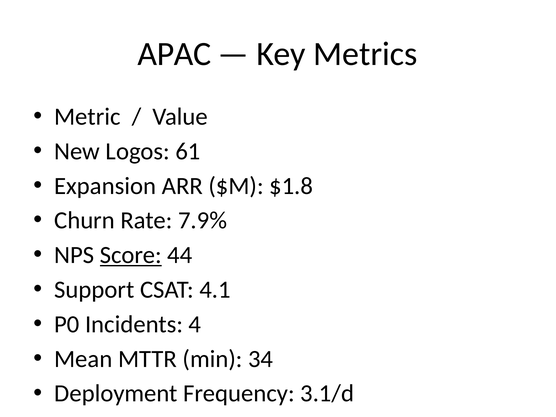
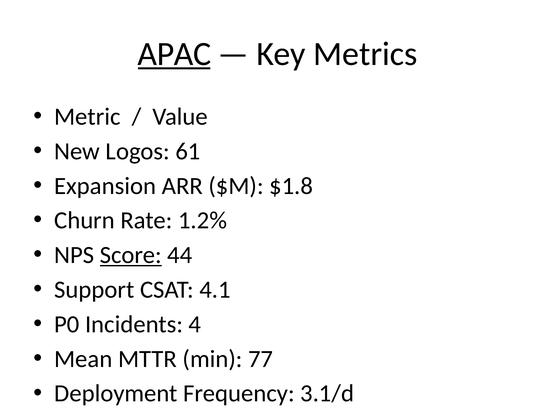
APAC underline: none -> present
7.9%: 7.9% -> 1.2%
34: 34 -> 77
